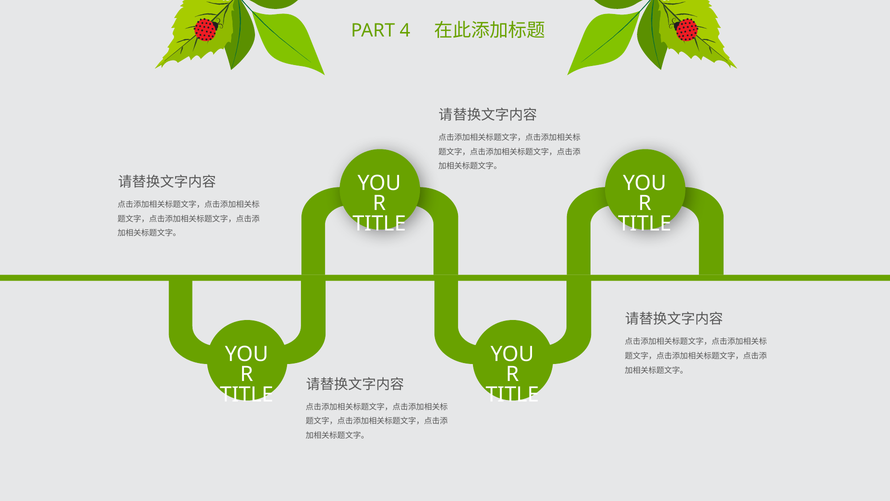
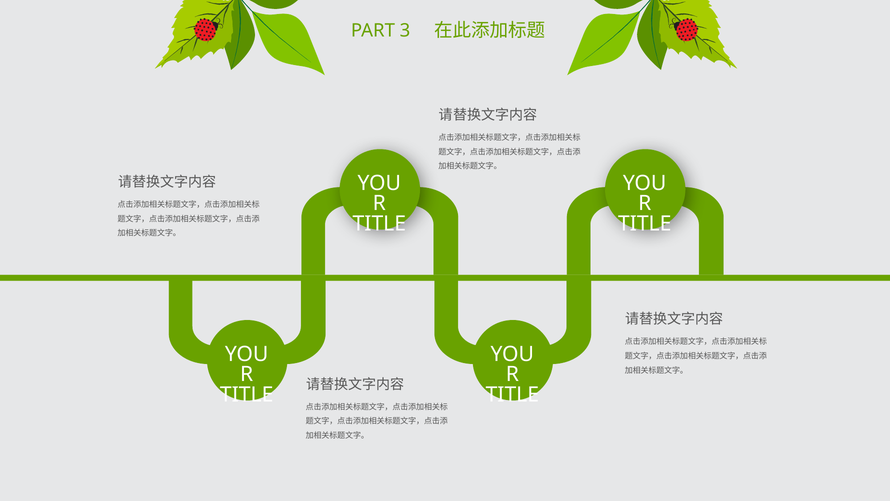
4: 4 -> 3
